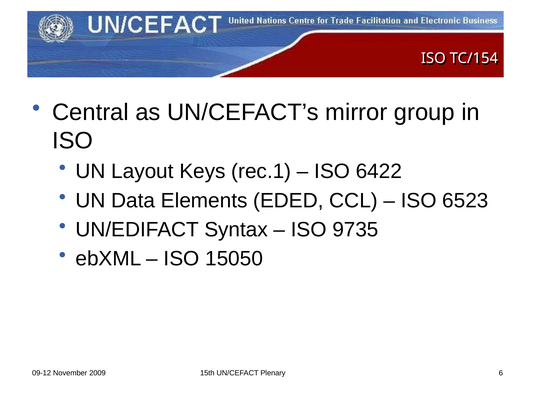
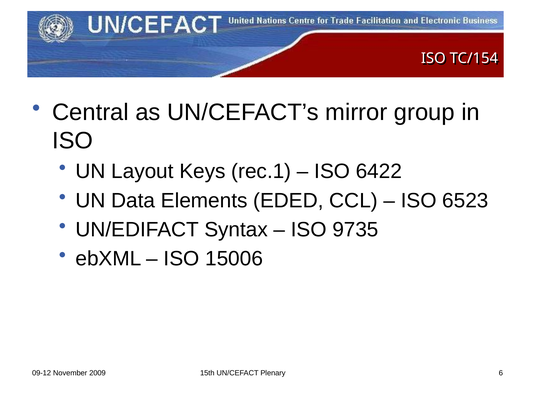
15050: 15050 -> 15006
